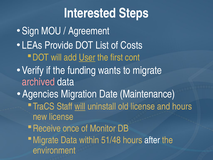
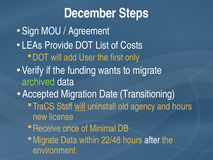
Interested: Interested -> December
User underline: present -> none
cont: cont -> only
archived colour: pink -> light green
Agencies: Agencies -> Accepted
Maintenance: Maintenance -> Transitioning
old license: license -> agency
Monitor: Monitor -> Minimal
51/48: 51/48 -> 22/48
